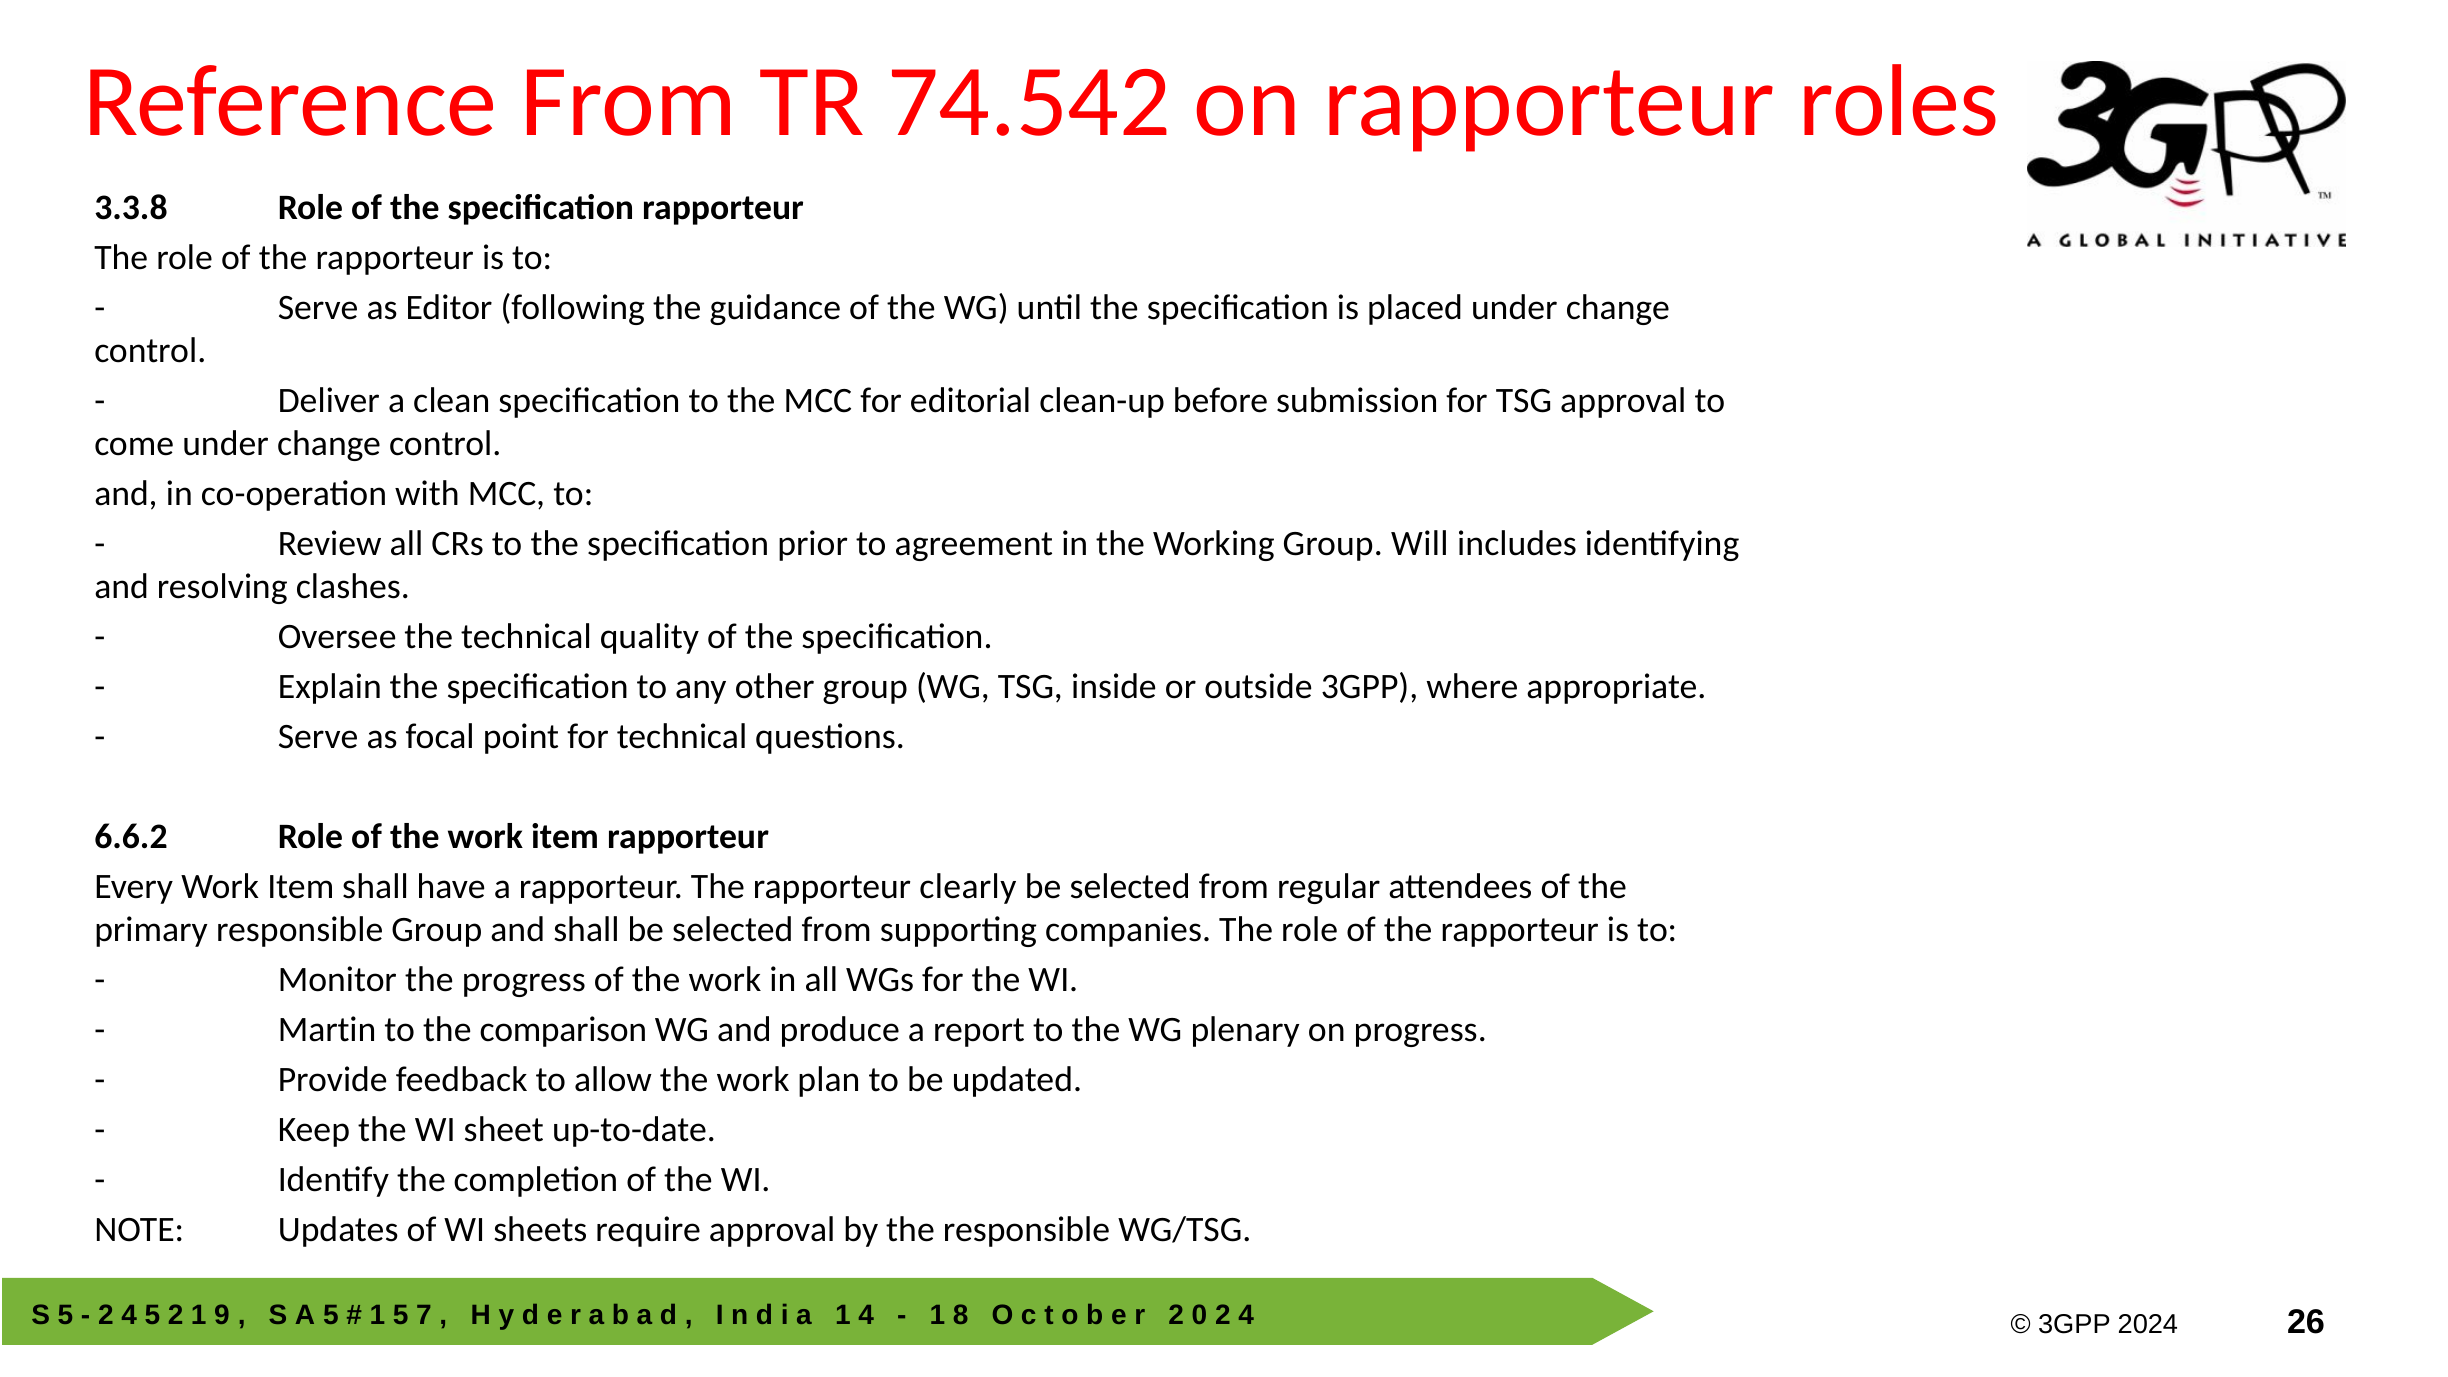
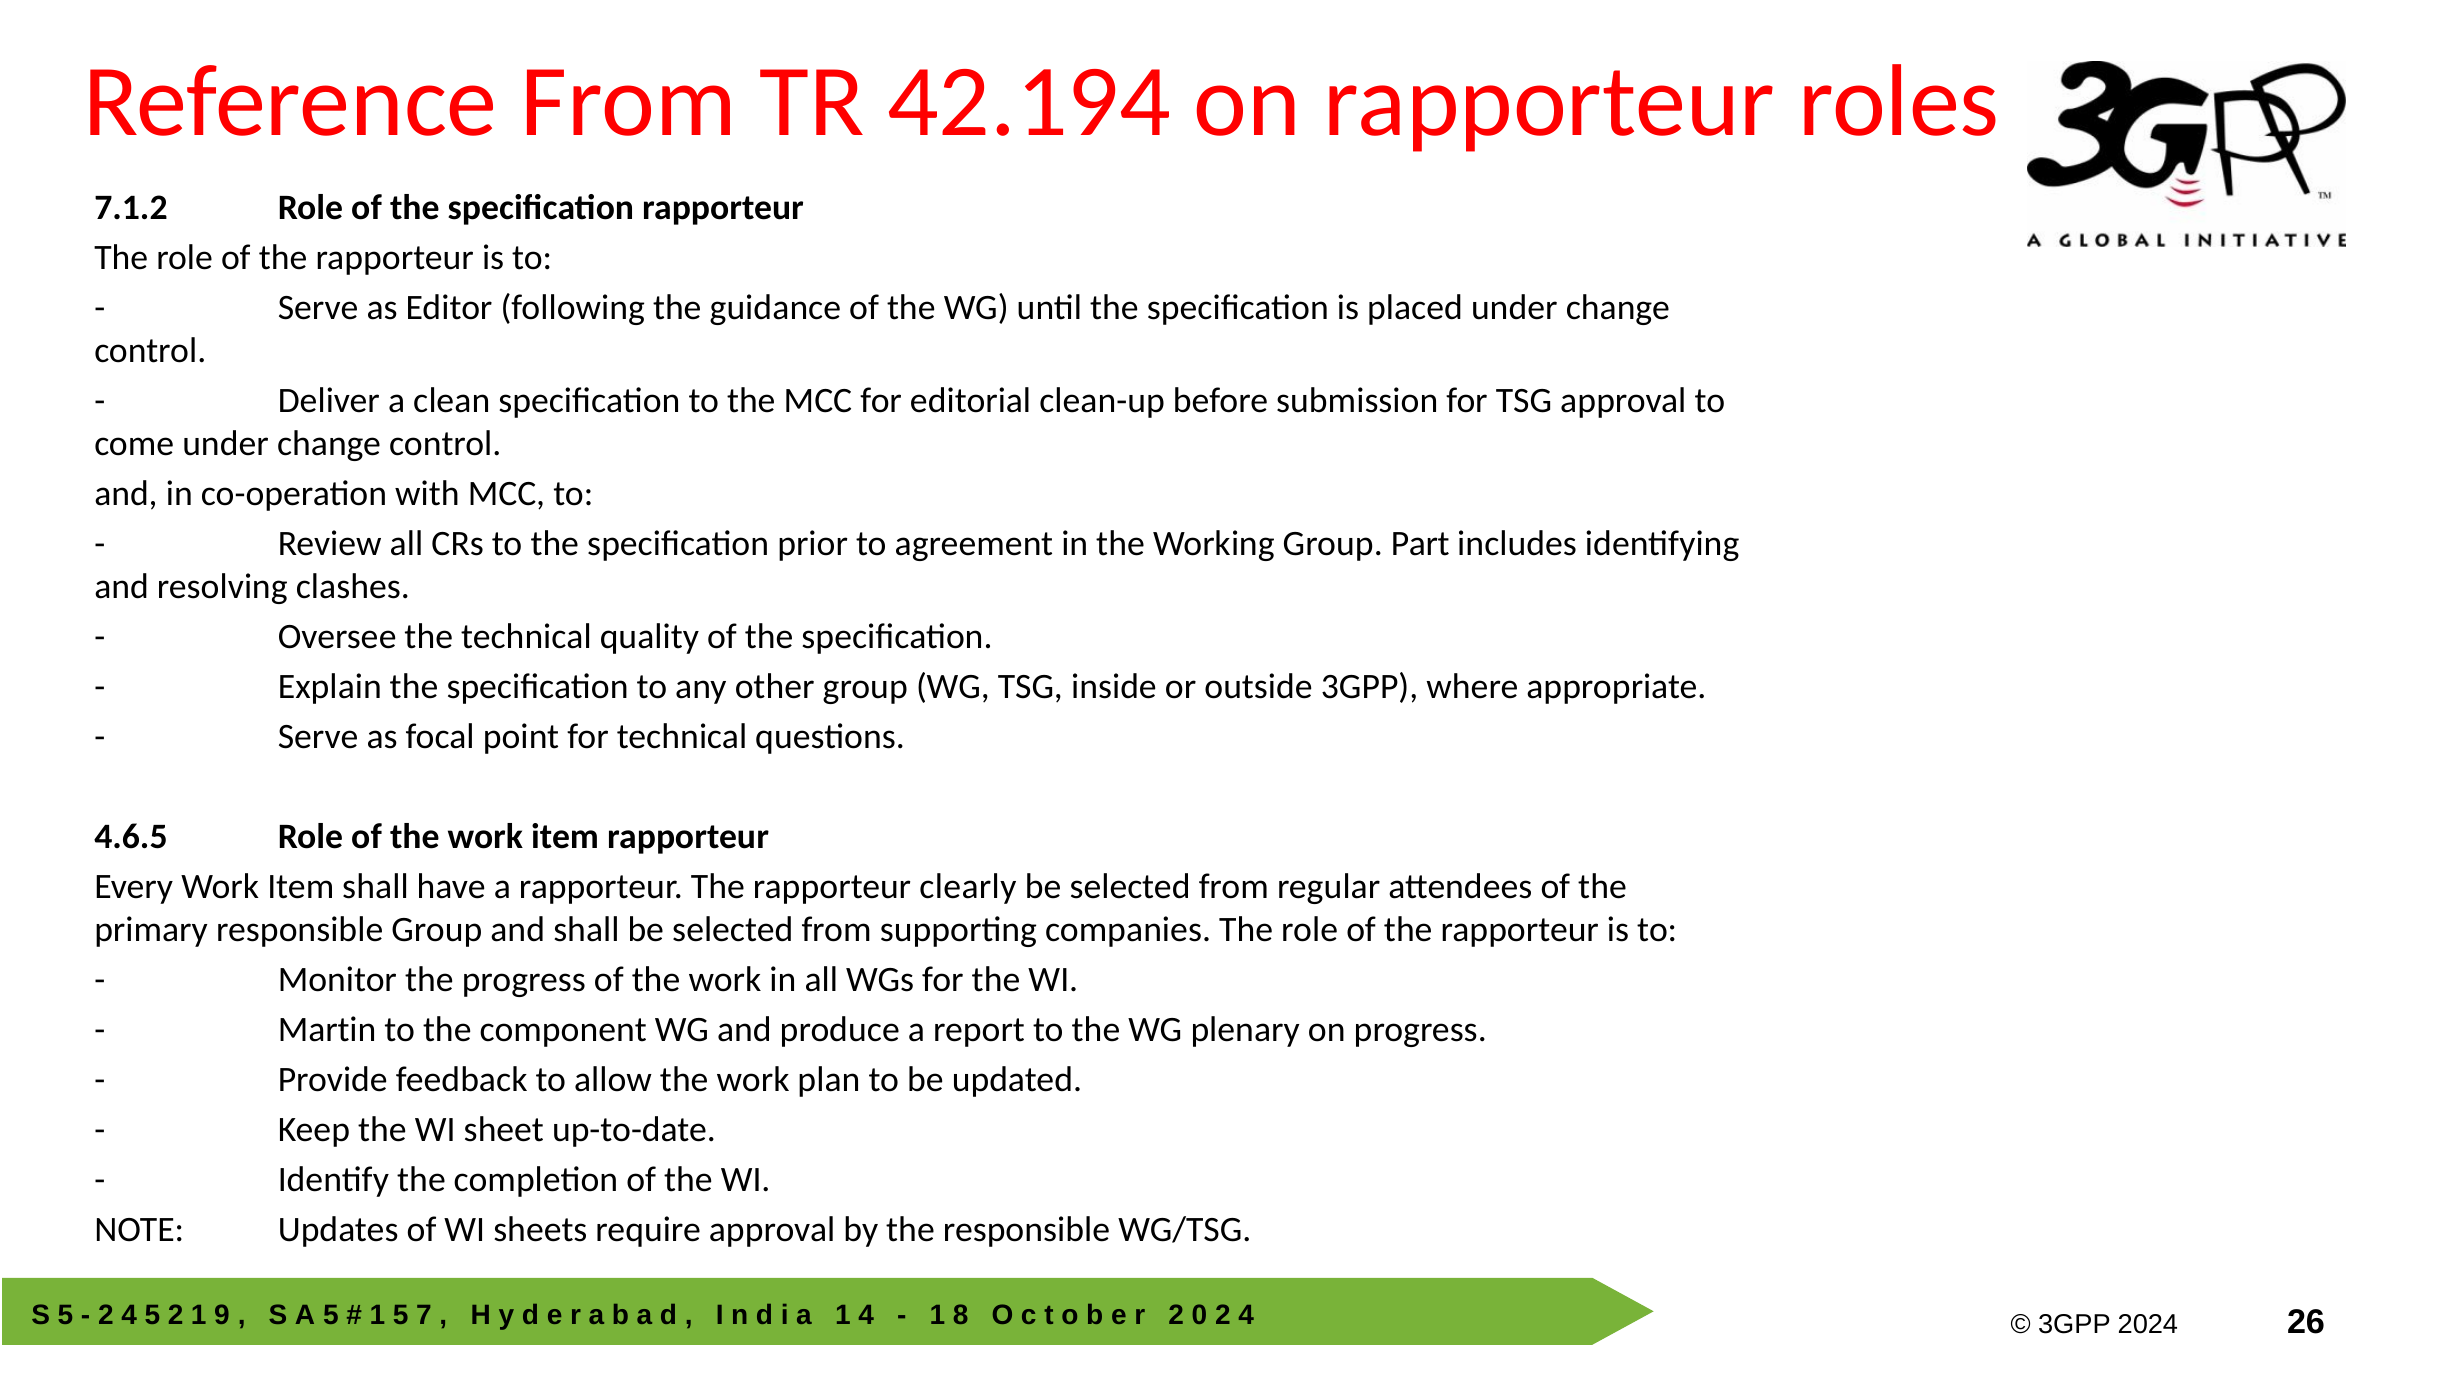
74.542: 74.542 -> 42.194
3.3.8: 3.3.8 -> 7.1.2
Will: Will -> Part
6.6.2: 6.6.2 -> 4.6.5
comparison: comparison -> component
